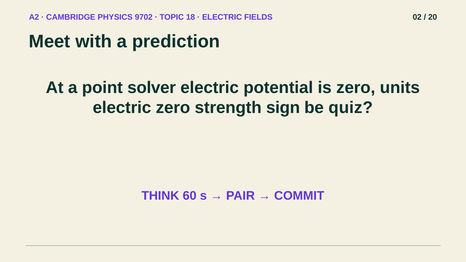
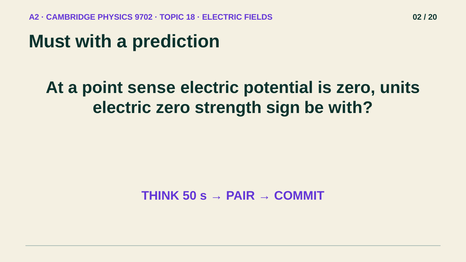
Meet: Meet -> Must
solver: solver -> sense
be quiz: quiz -> with
60: 60 -> 50
